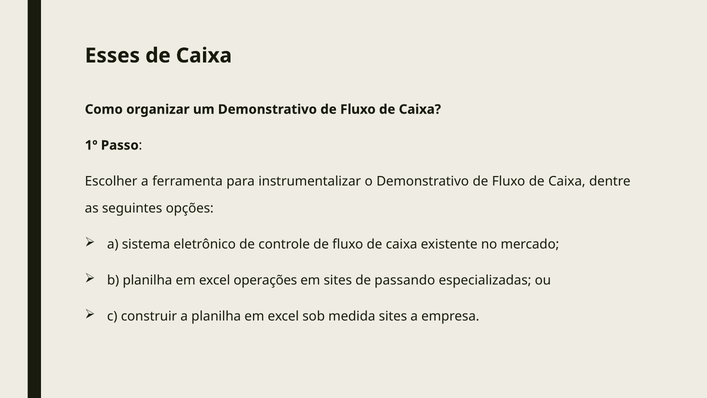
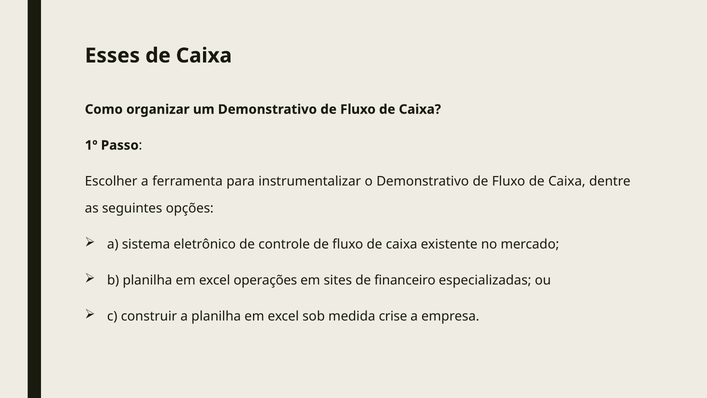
passando: passando -> financeiro
medida sites: sites -> crise
